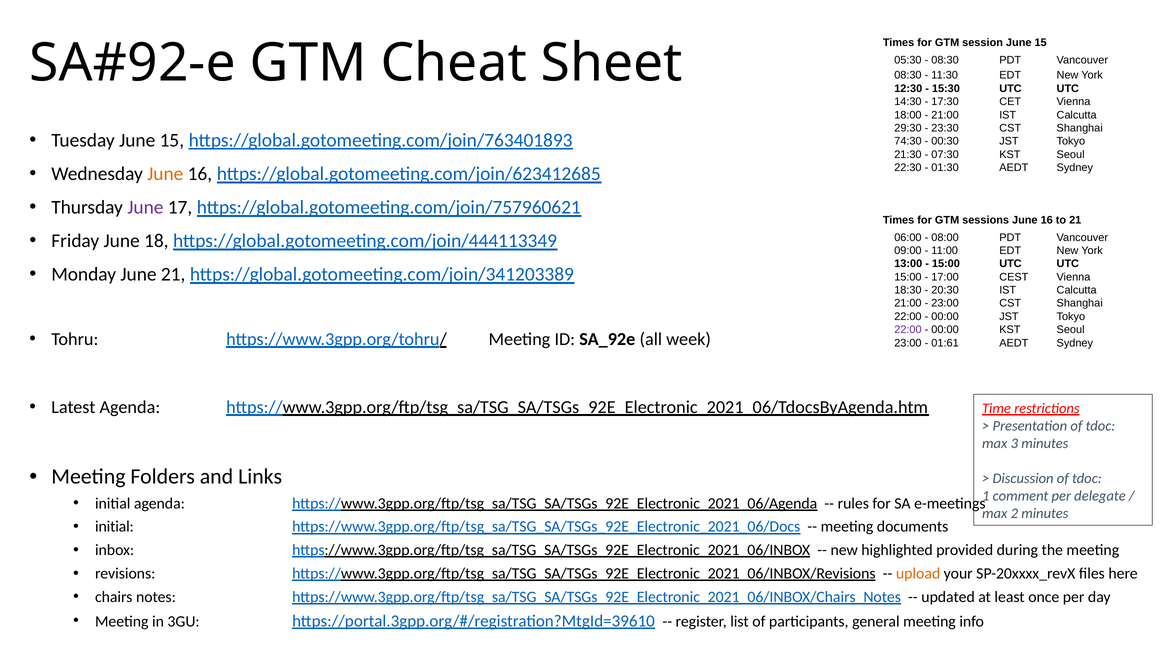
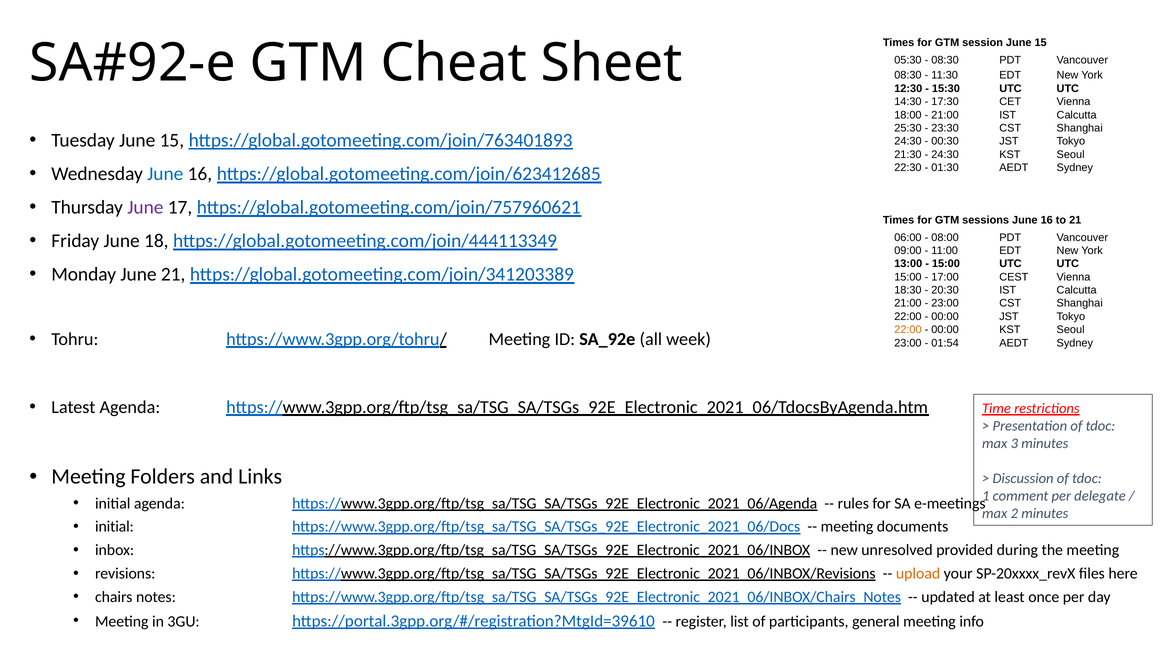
29:30: 29:30 -> 25:30
74:30 at (908, 141): 74:30 -> 24:30
07:30 at (945, 154): 07:30 -> 24:30
June at (165, 174) colour: orange -> blue
22:00 at (908, 330) colour: purple -> orange
01:61: 01:61 -> 01:54
highlighted: highlighted -> unresolved
